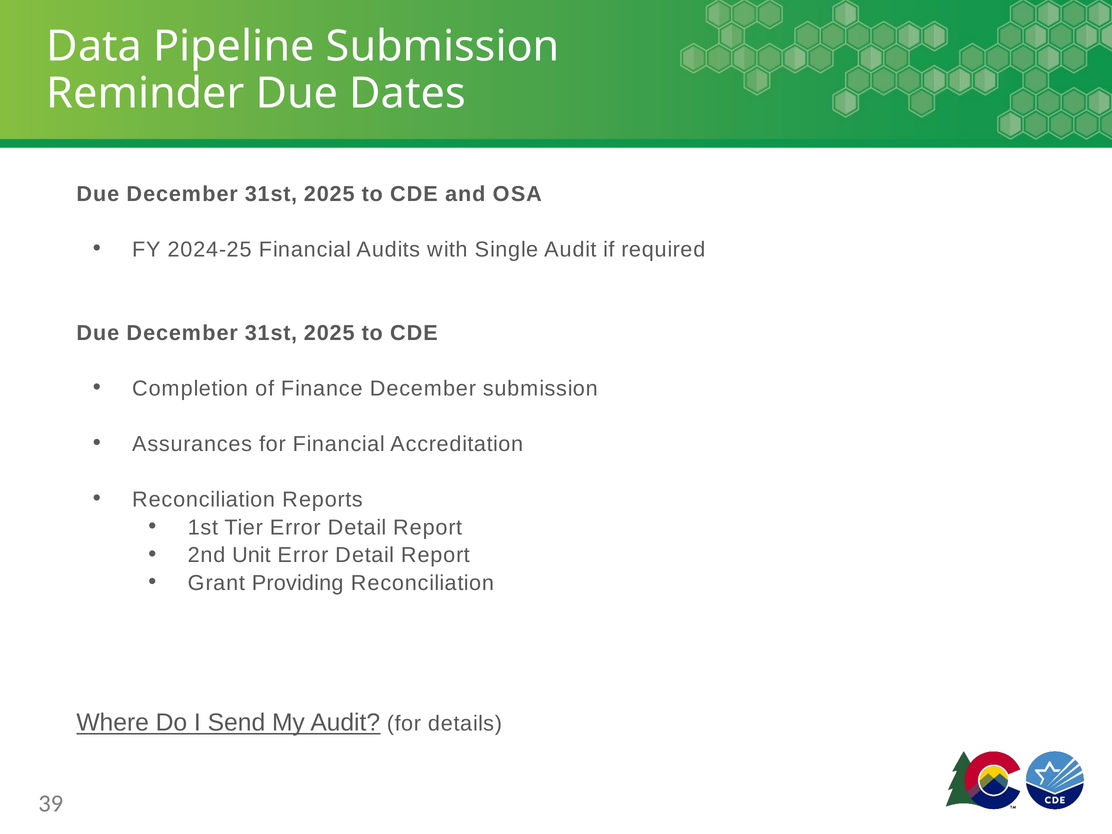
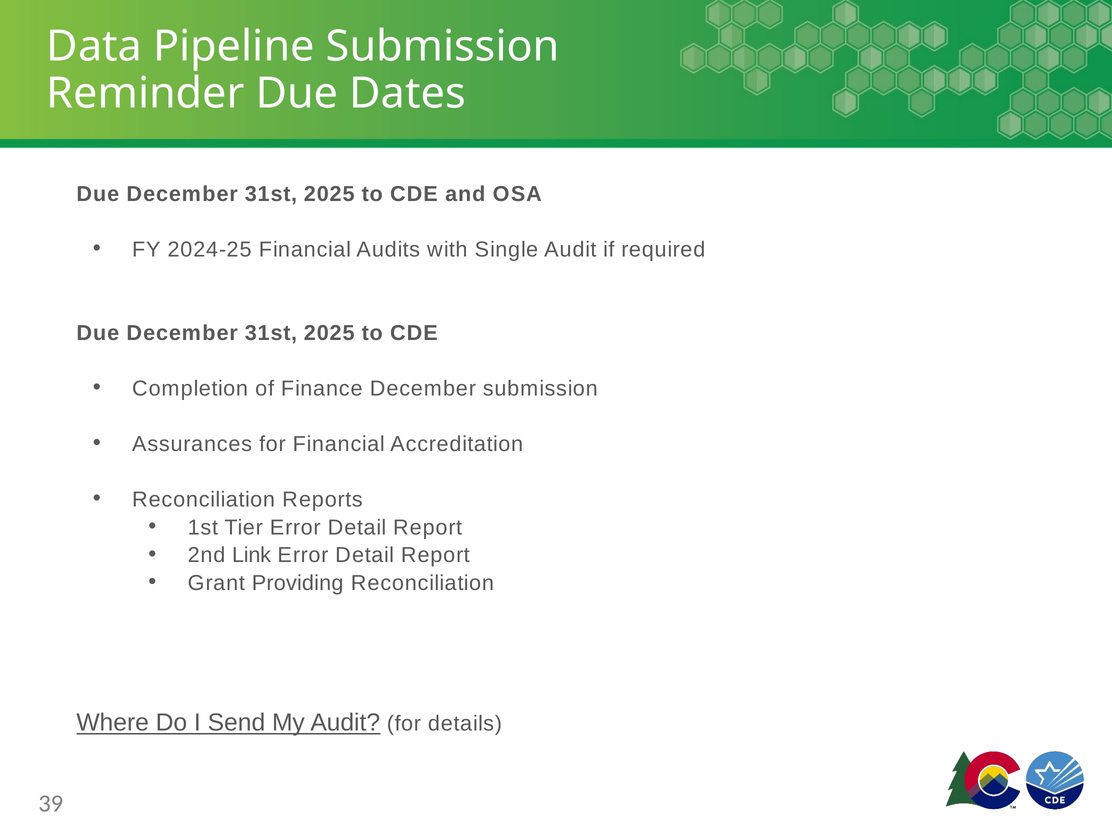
Unit: Unit -> Link
